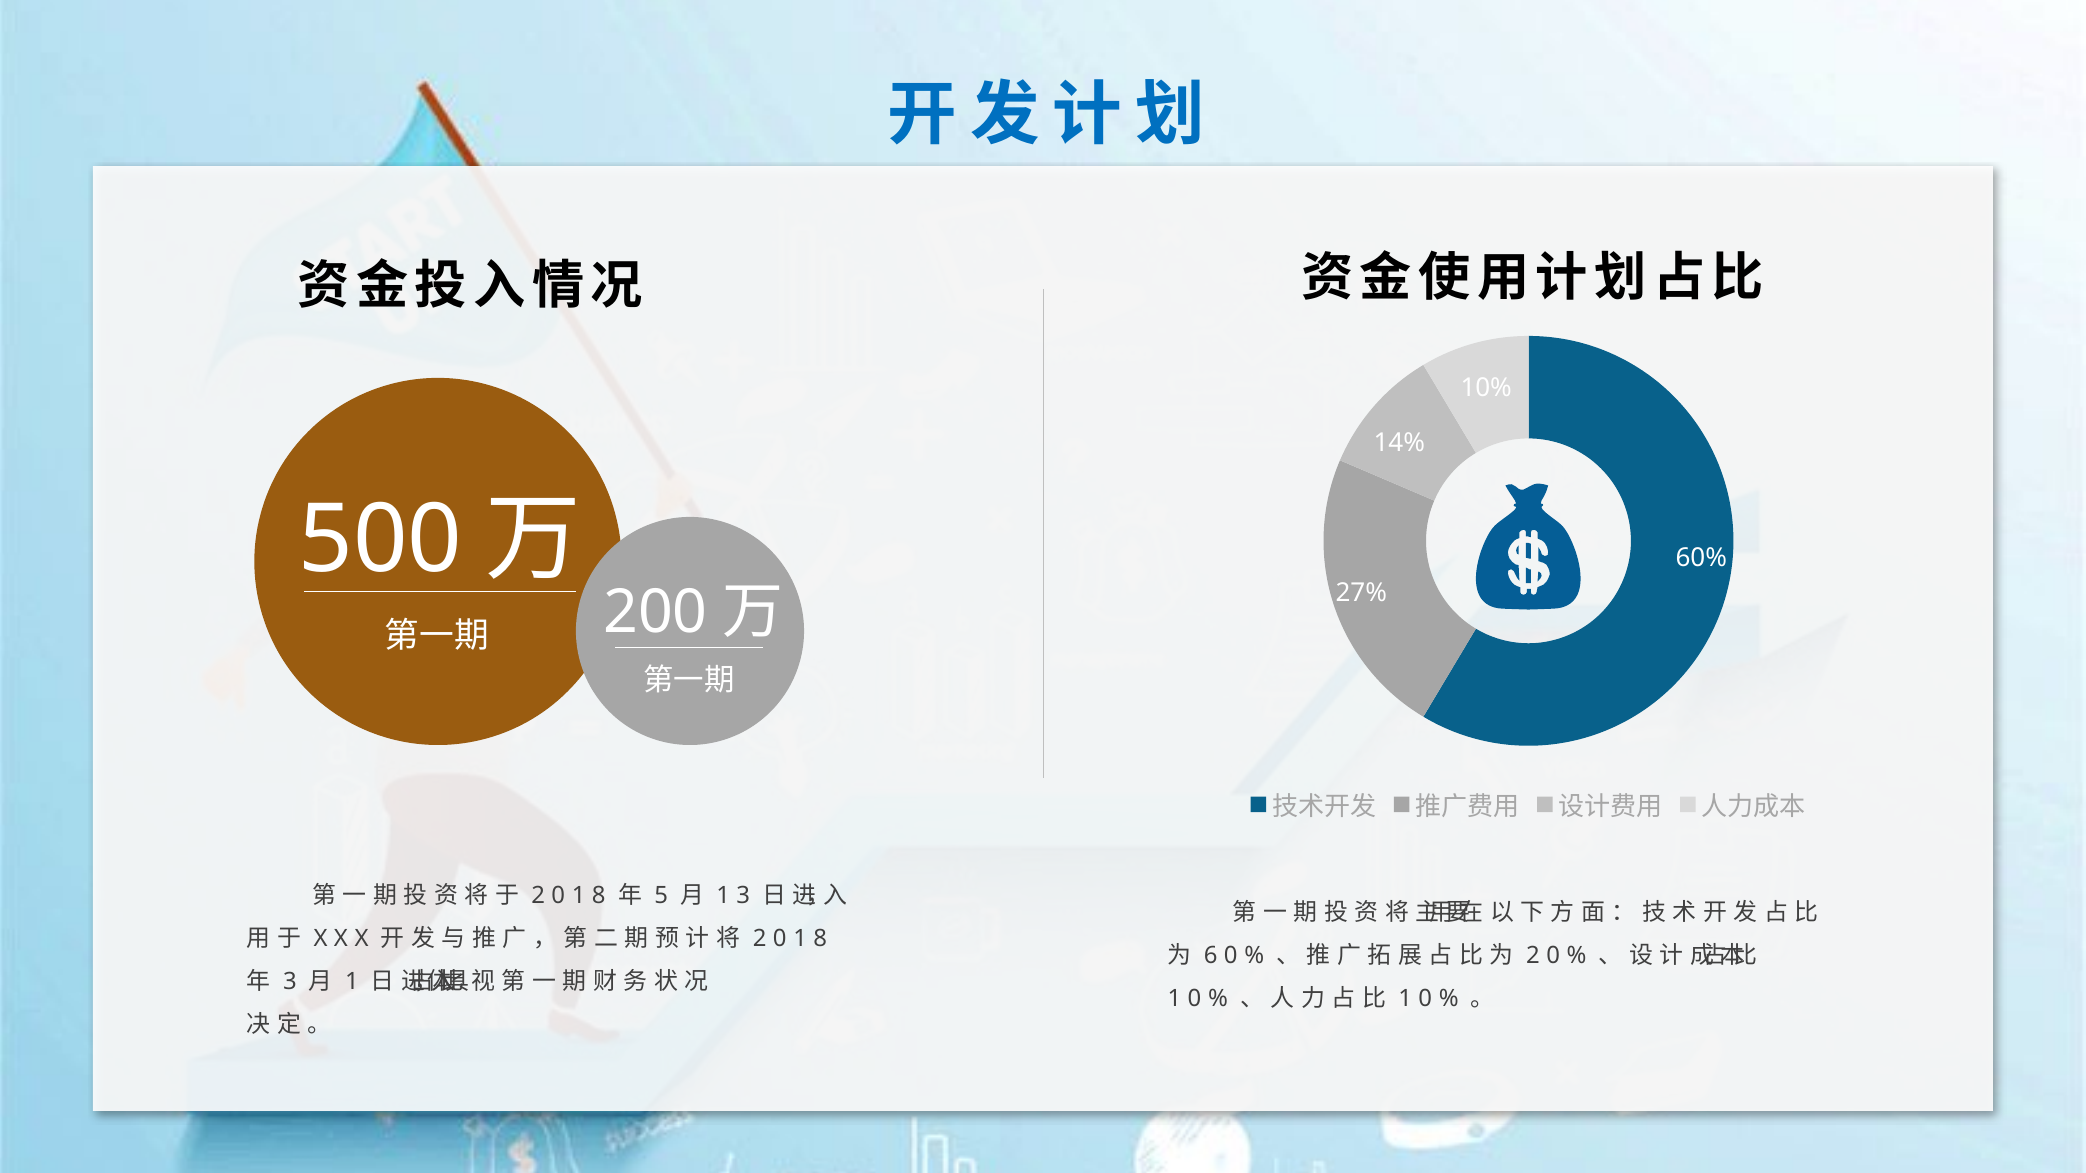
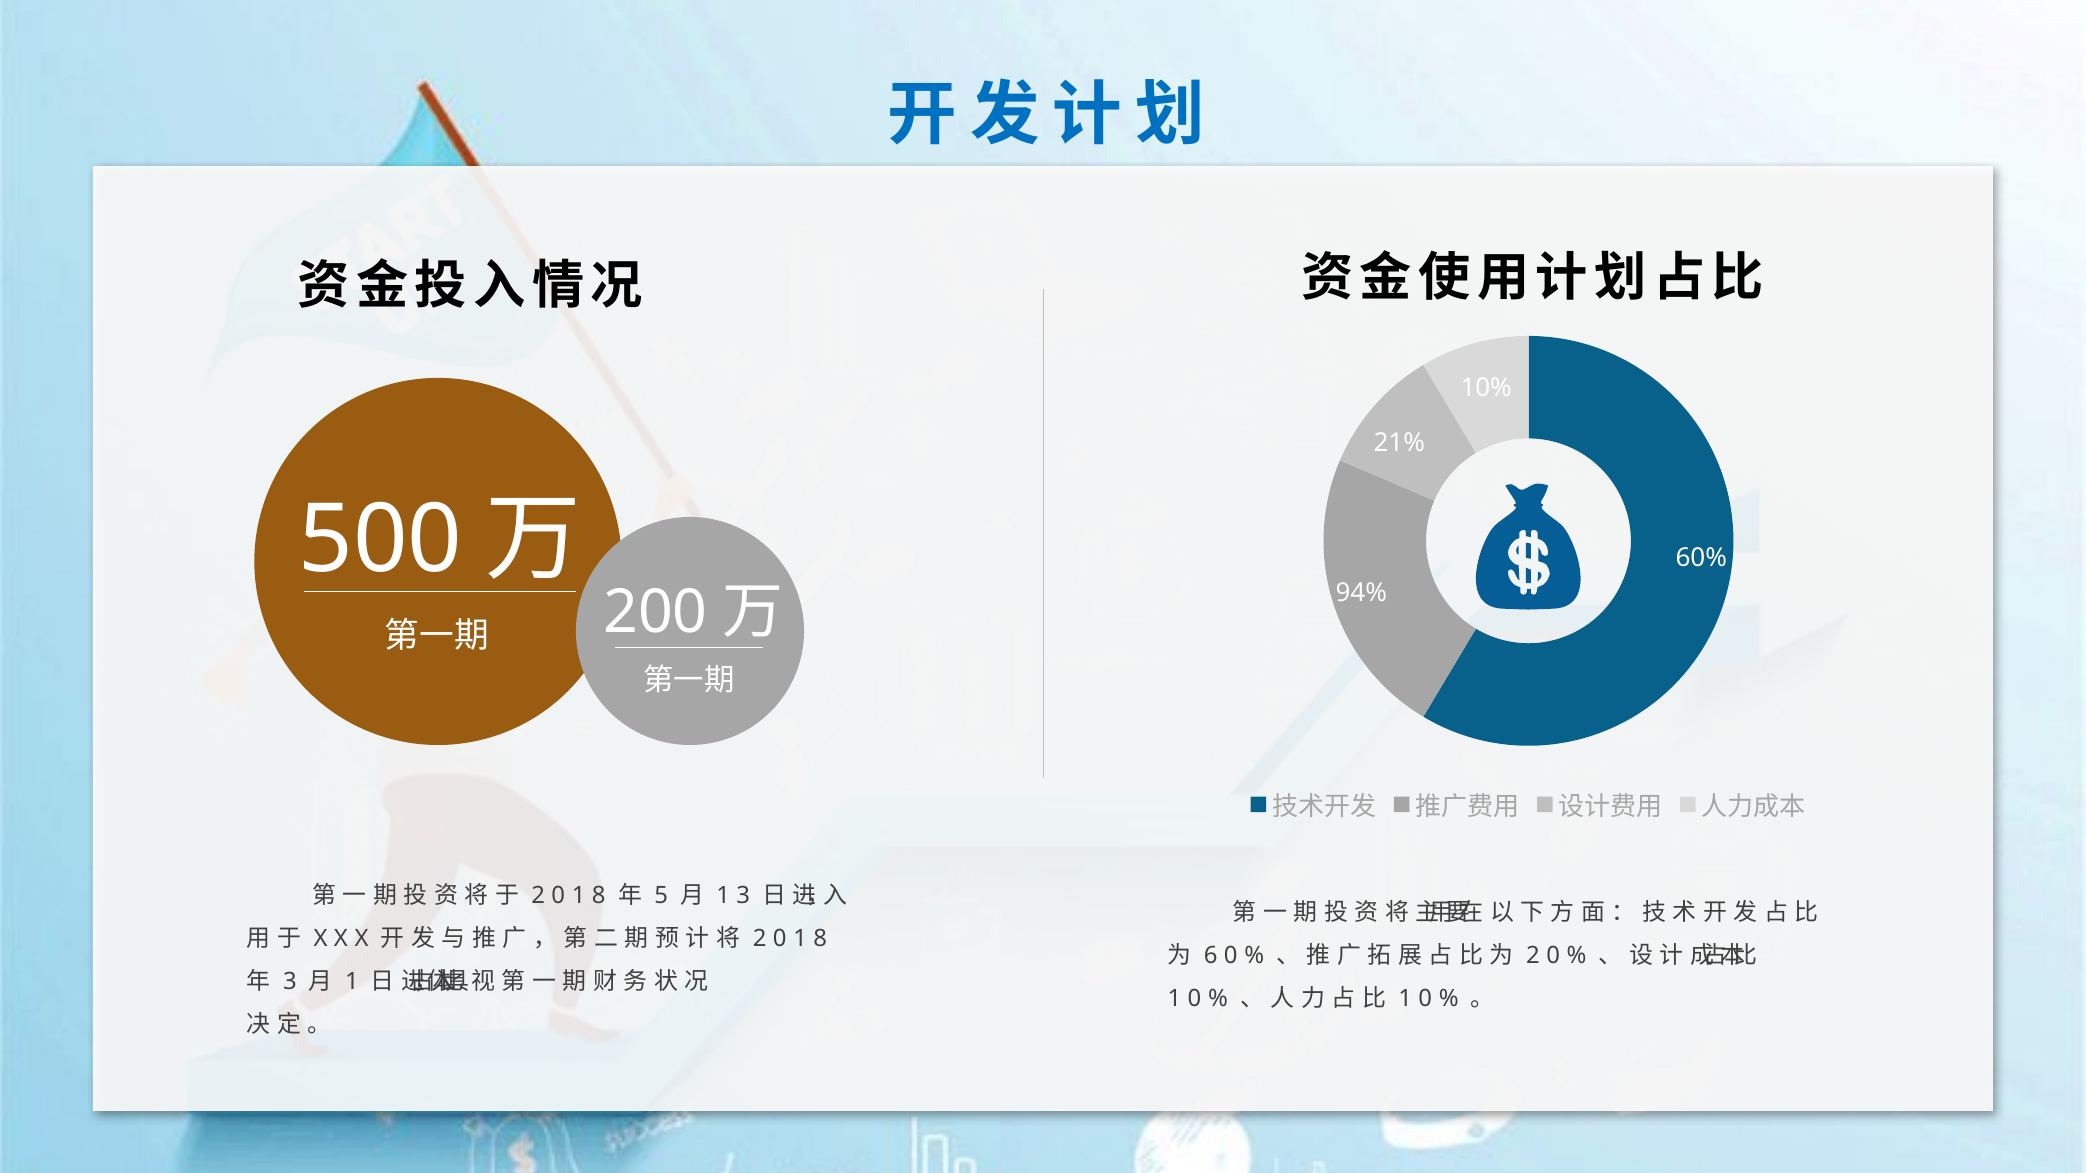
14%: 14% -> 21%
27%: 27% -> 94%
